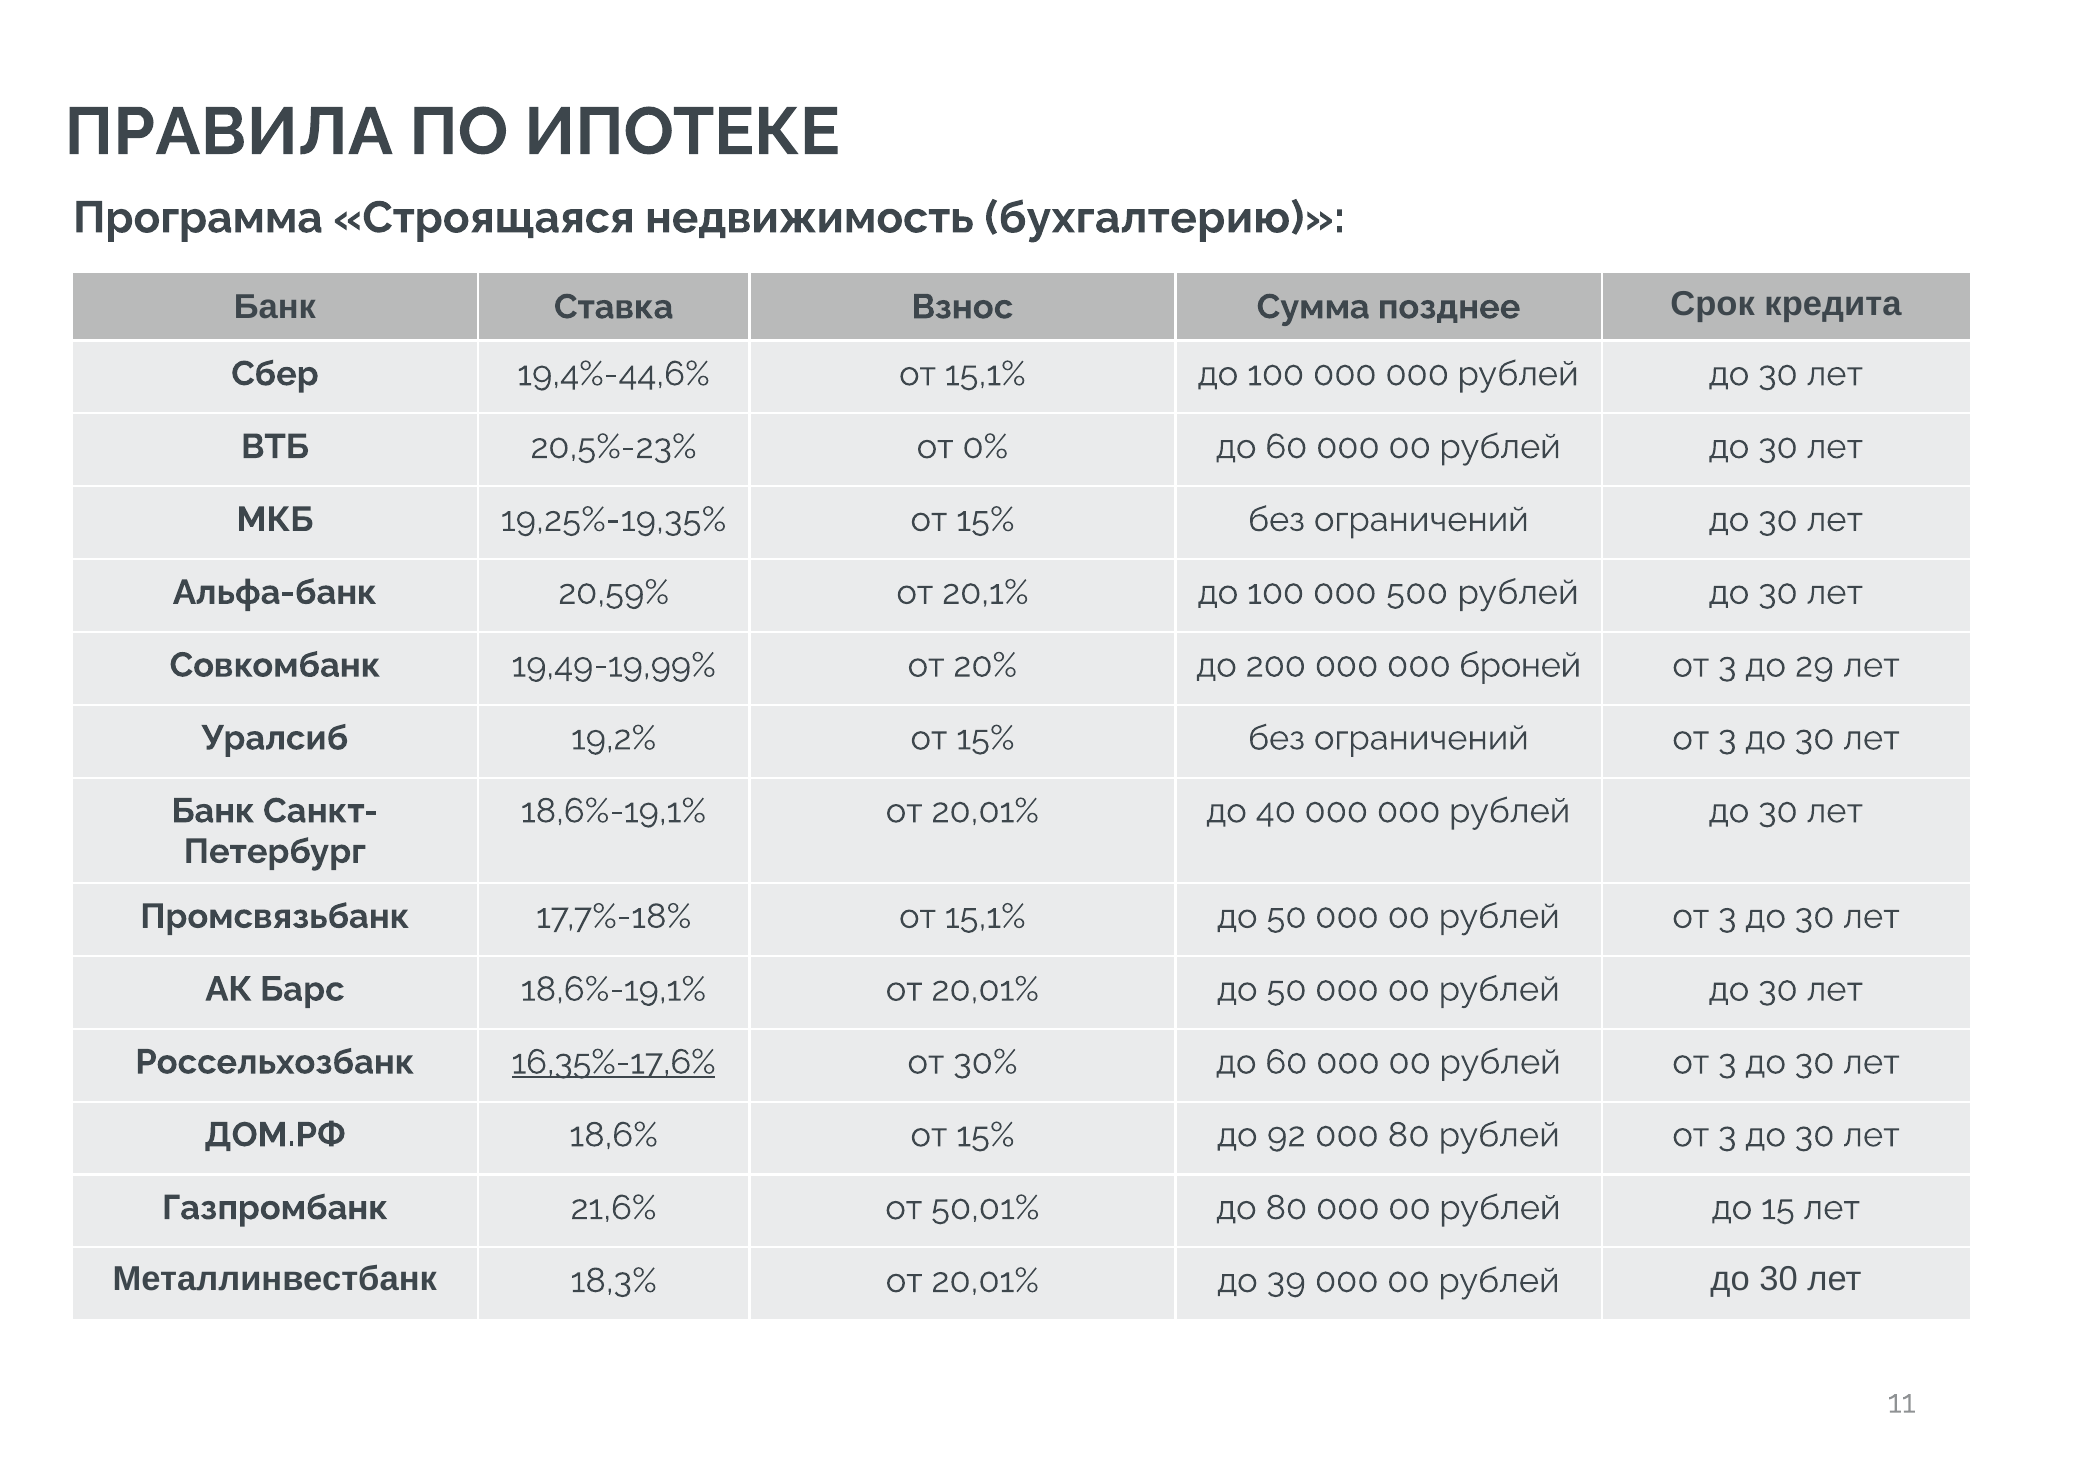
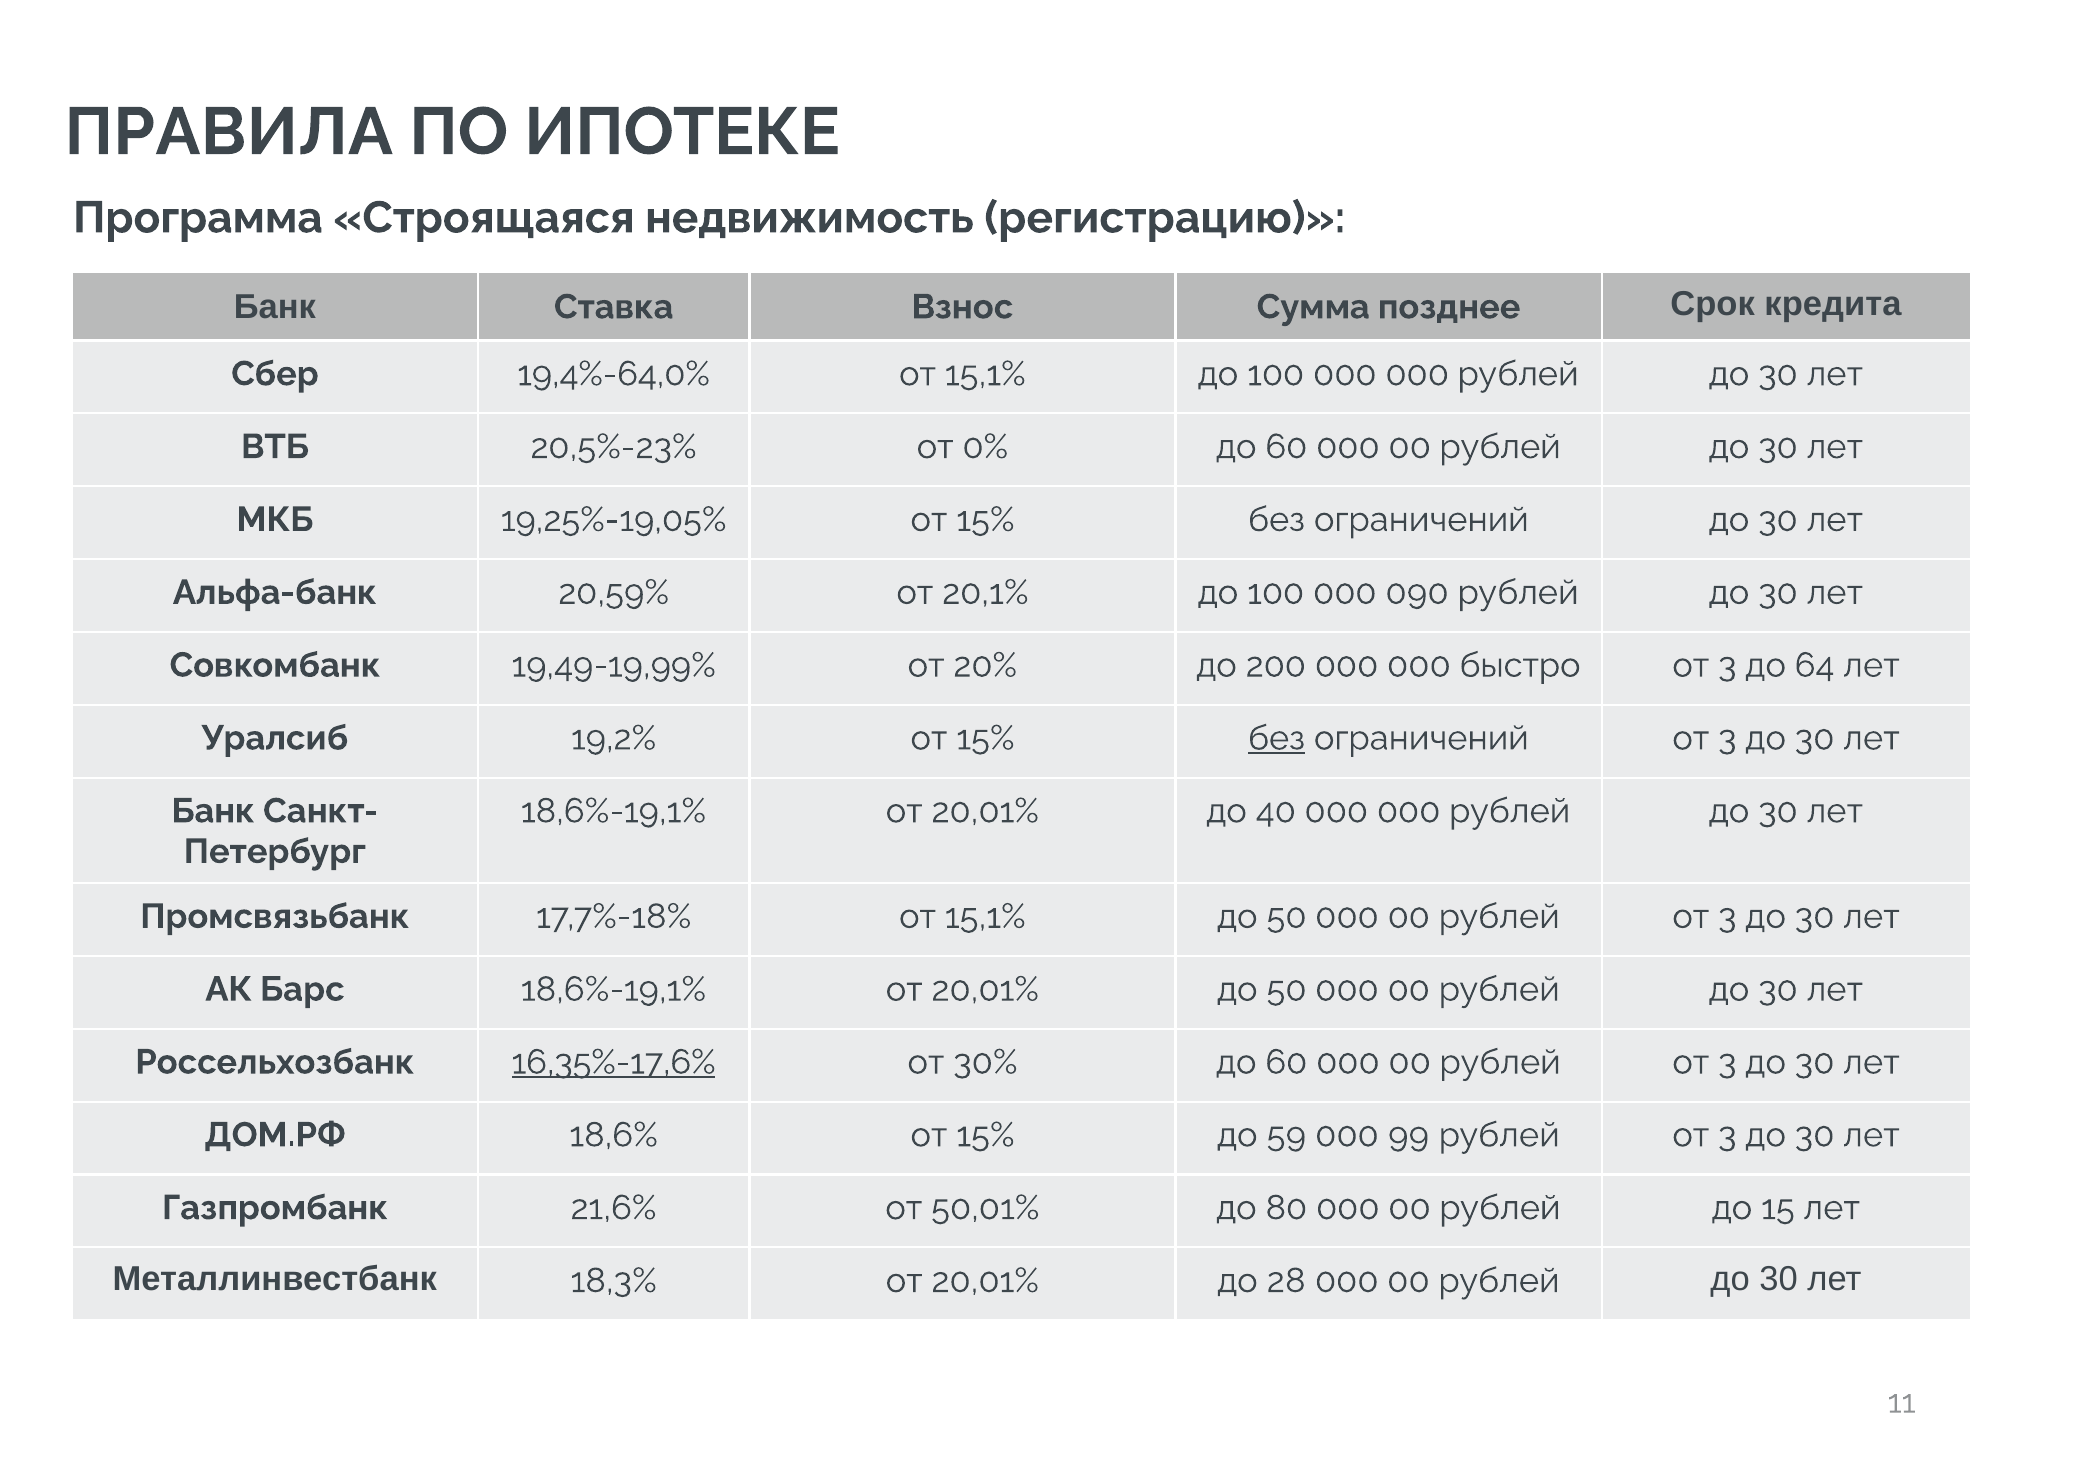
бухгалтерию: бухгалтерию -> регистрацию
19,4%-44,6%: 19,4%-44,6% -> 19,4%-64,0%
19,25%-19,35%: 19,25%-19,35% -> 19,25%-19,05%
500: 500 -> 090
броней: броней -> быстро
29: 29 -> 64
без at (1277, 738) underline: none -> present
92: 92 -> 59
000 80: 80 -> 99
39: 39 -> 28
